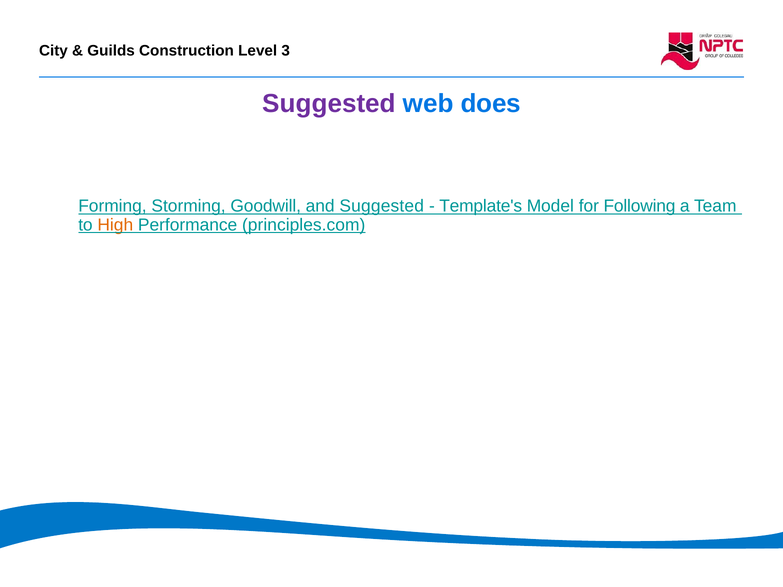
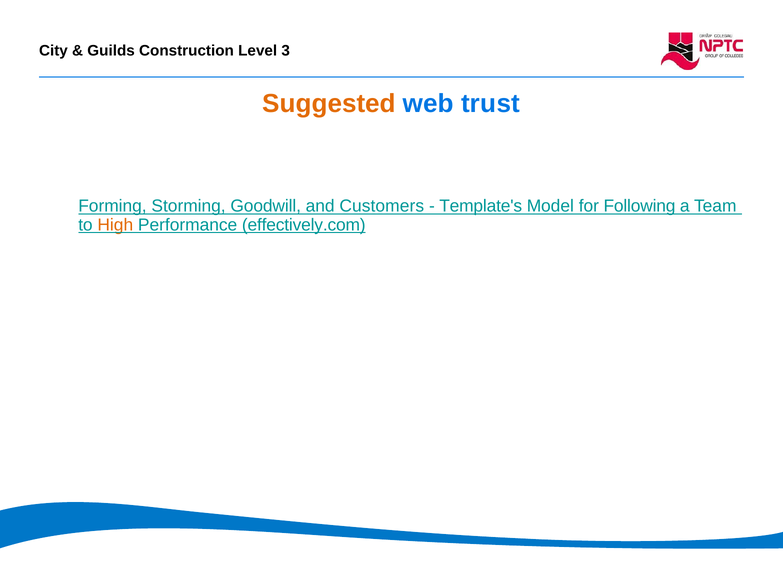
Suggested at (329, 104) colour: purple -> orange
does: does -> trust
and Suggested: Suggested -> Customers
principles.com: principles.com -> effectively.com
